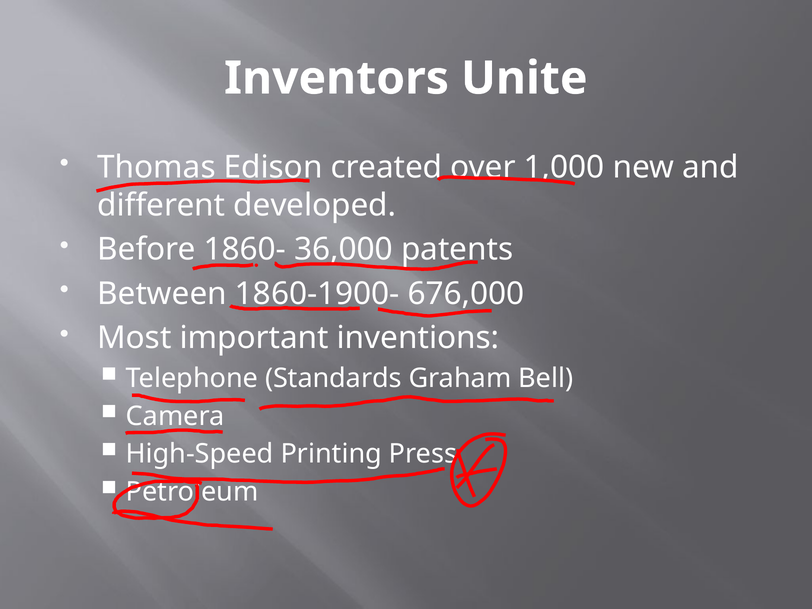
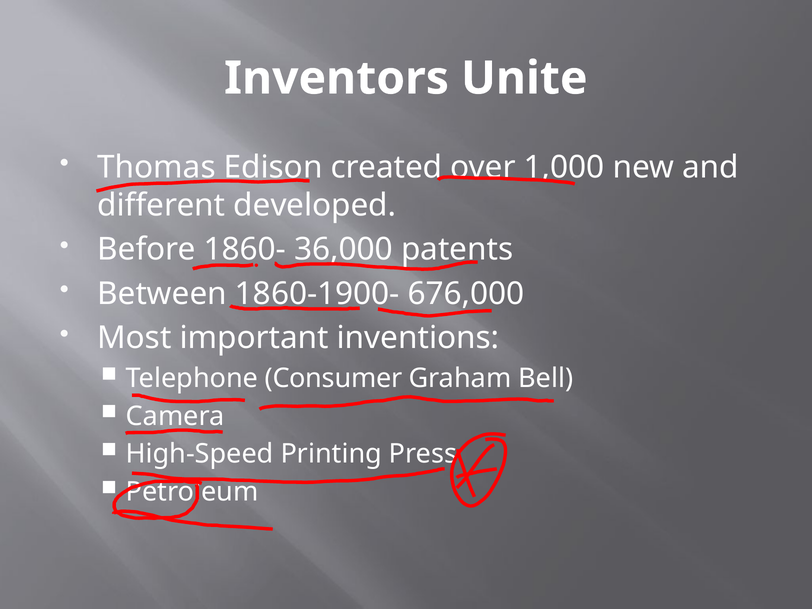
Standards: Standards -> Consumer
